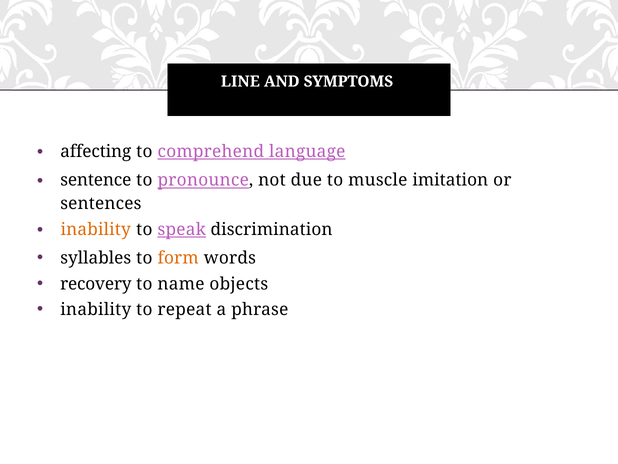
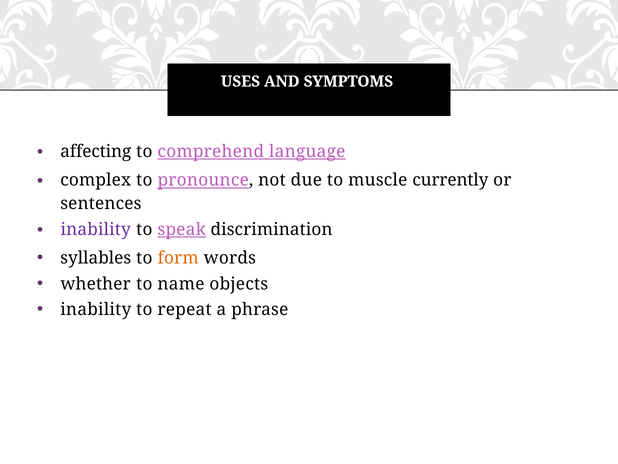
LINE: LINE -> USES
sentence: sentence -> complex
imitation: imitation -> currently
inability at (96, 229) colour: orange -> purple
recovery: recovery -> whether
